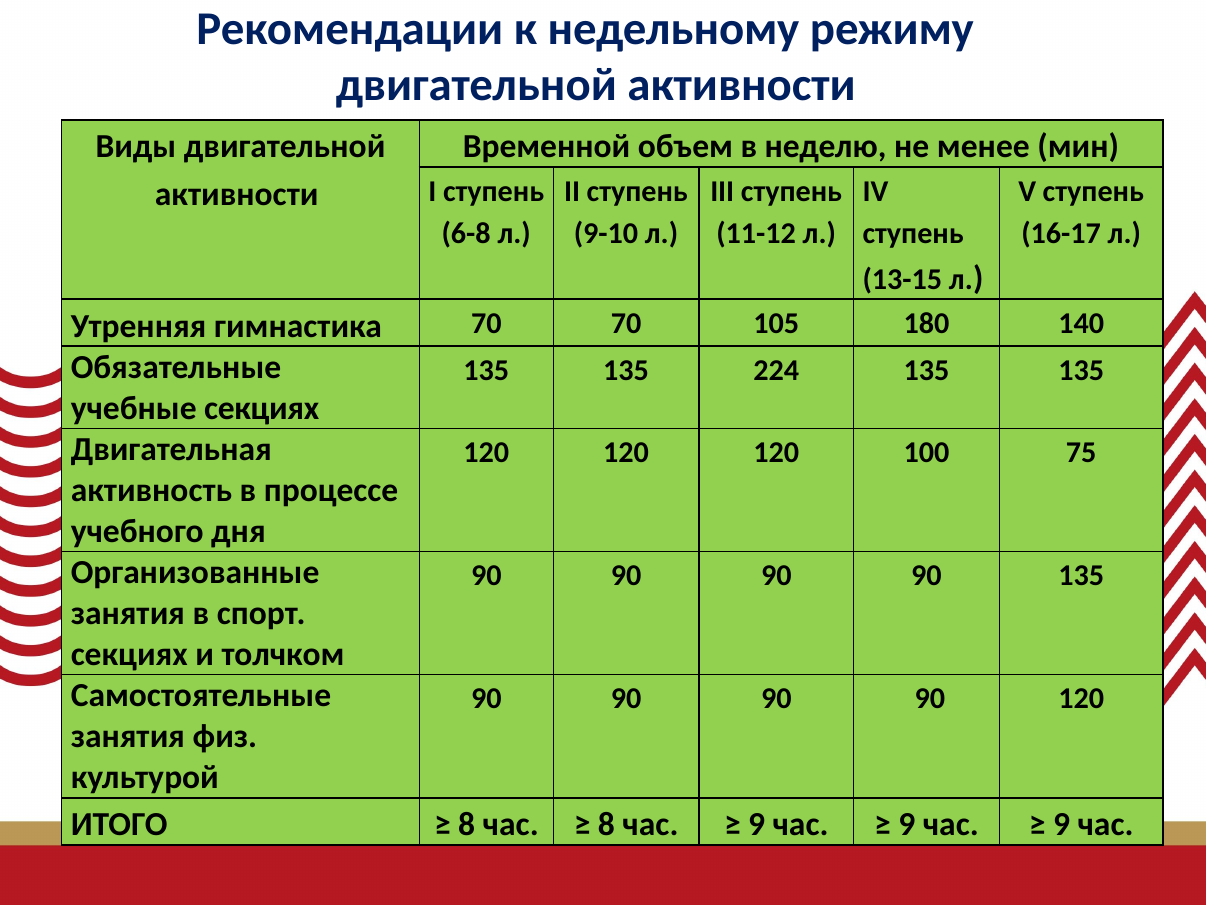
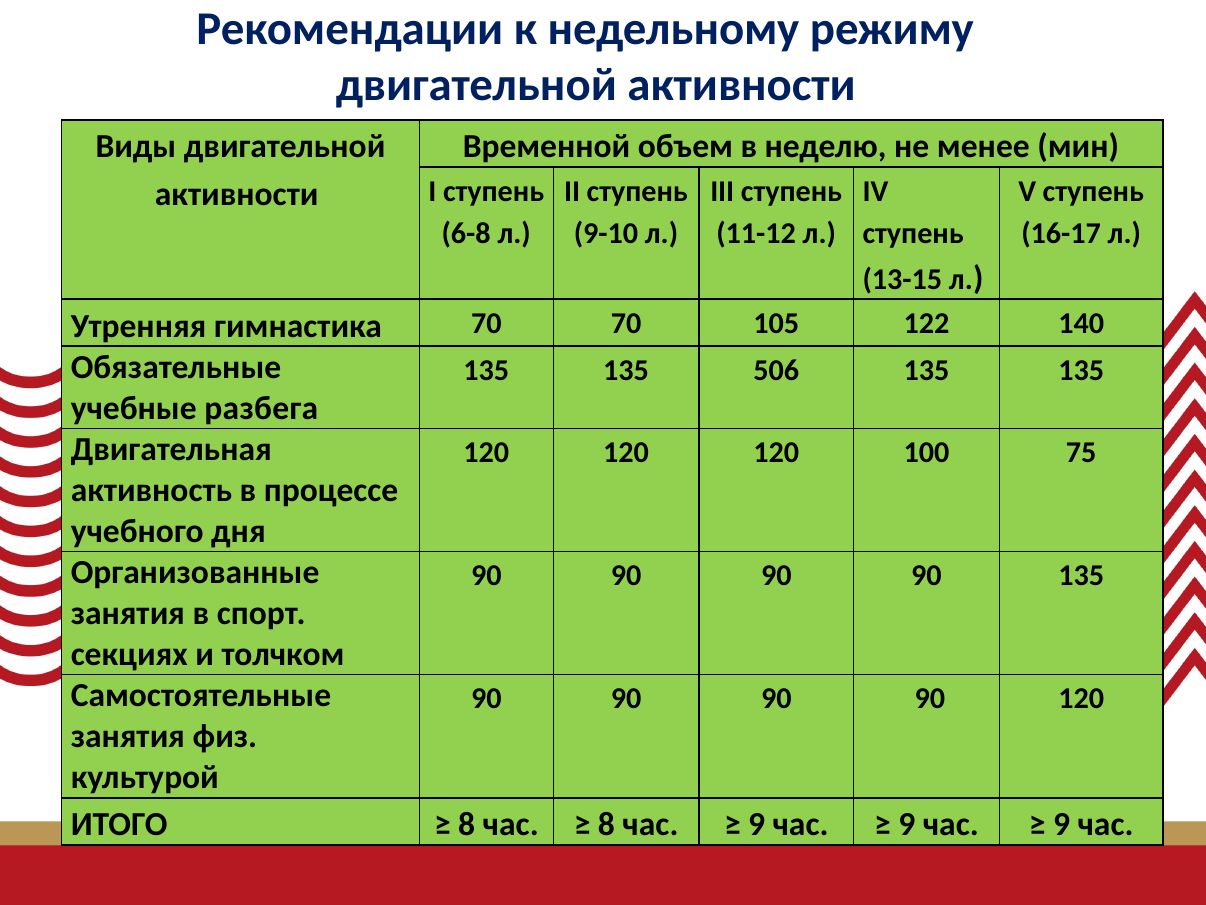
180: 180 -> 122
224: 224 -> 506
учебные секциях: секциях -> разбега
